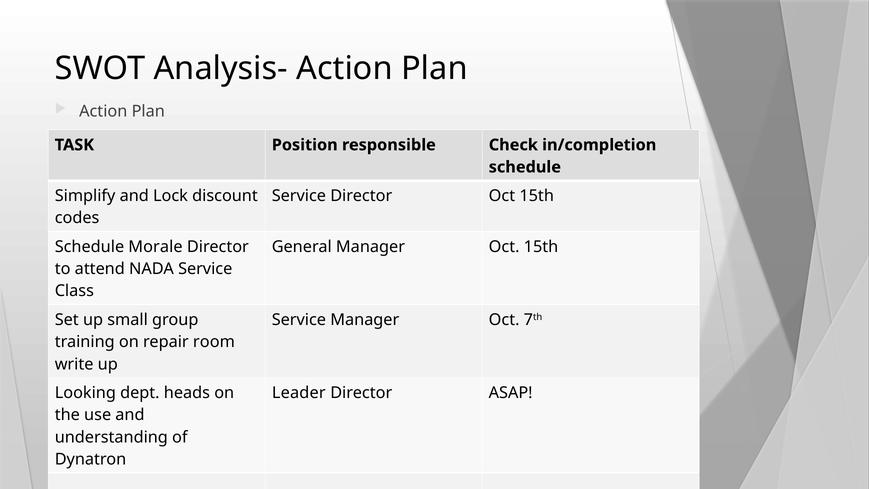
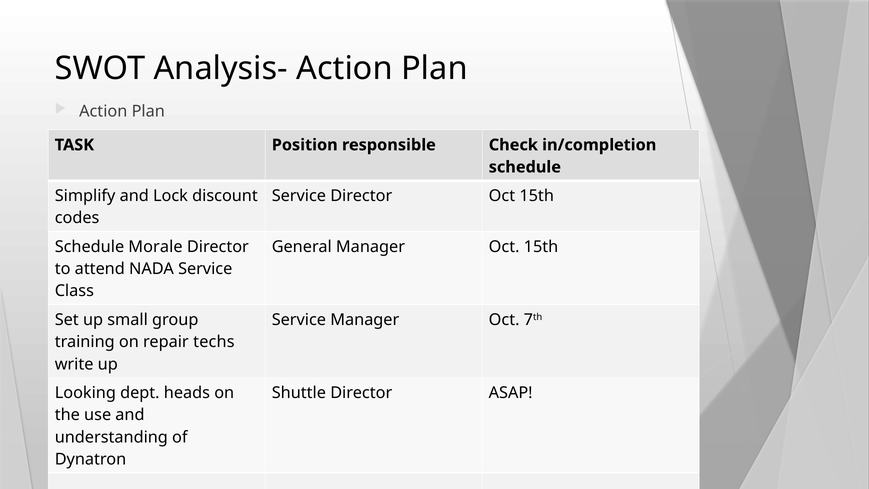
room: room -> techs
Leader: Leader -> Shuttle
